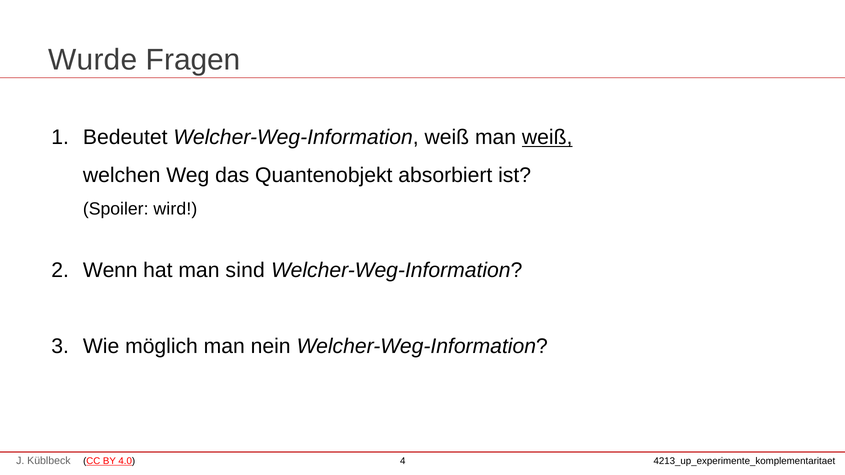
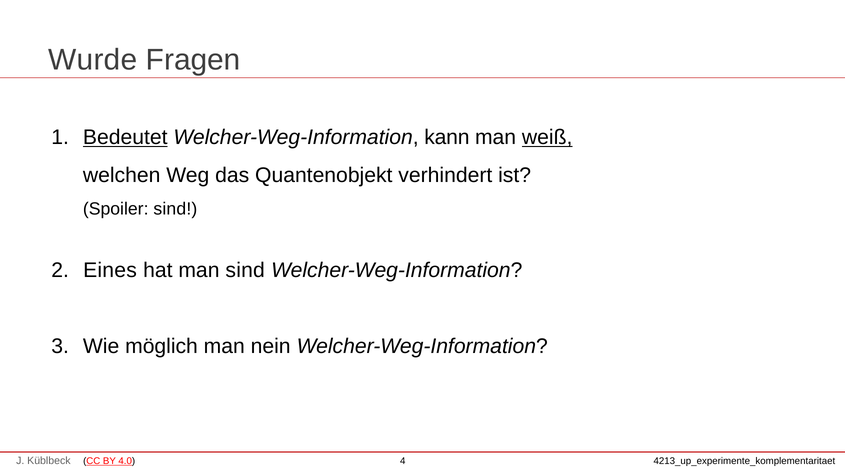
Bedeutet underline: none -> present
Welcher-Weg-Information weiß: weiß -> kann
absorbiert: absorbiert -> verhindert
Spoiler wird: wird -> sind
Wenn: Wenn -> Eines
